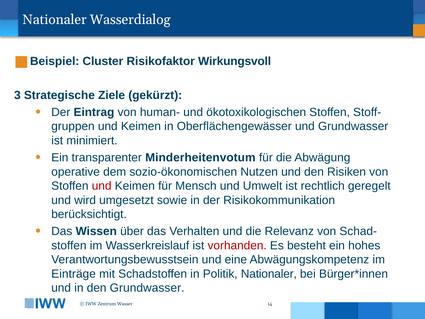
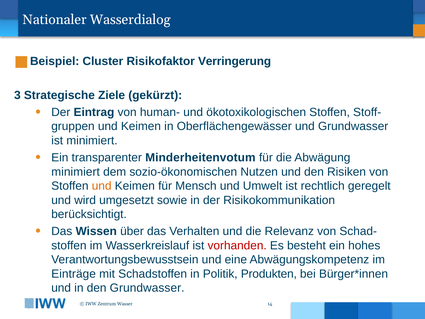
Wirkungsvoll: Wirkungsvoll -> Verringerung
operative at (76, 172): operative -> minimiert
und at (102, 186) colour: red -> orange
Politik Nationaler: Nationaler -> Produkten
